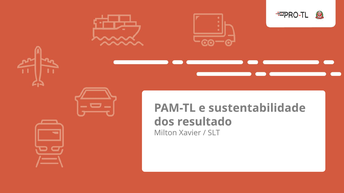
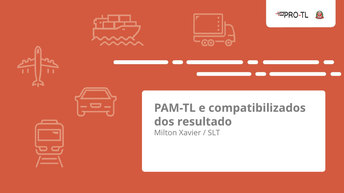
sustentabilidade: sustentabilidade -> compatibilizados
